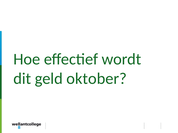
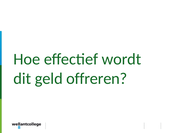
oktober: oktober -> offreren
